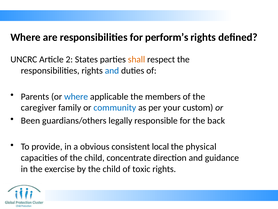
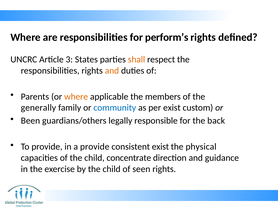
2: 2 -> 3
and at (112, 70) colour: blue -> orange
where at (76, 96) colour: blue -> orange
caregiver: caregiver -> generally
per your: your -> exist
a obvious: obvious -> provide
consistent local: local -> exist
toxic: toxic -> seen
